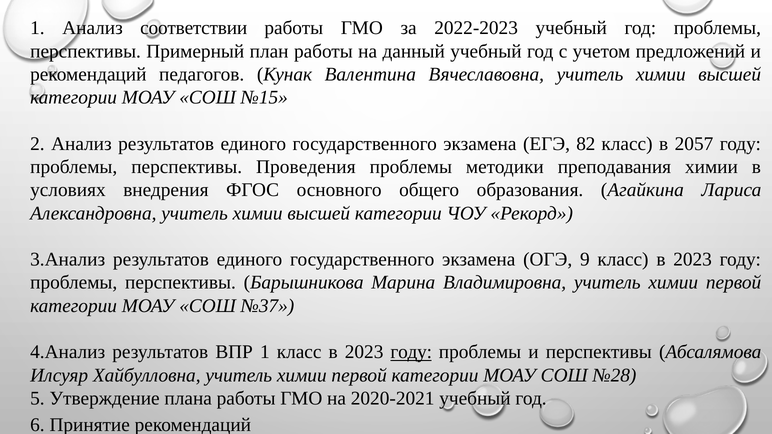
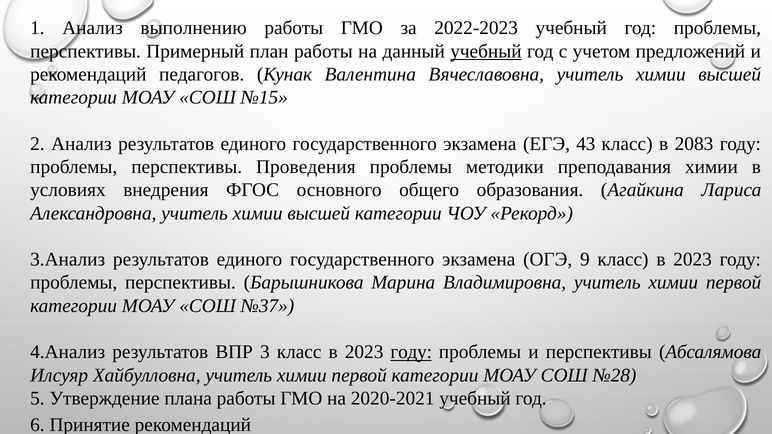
соответствии: соответствии -> выполнению
учебный at (486, 51) underline: none -> present
82: 82 -> 43
2057: 2057 -> 2083
ВПР 1: 1 -> 3
